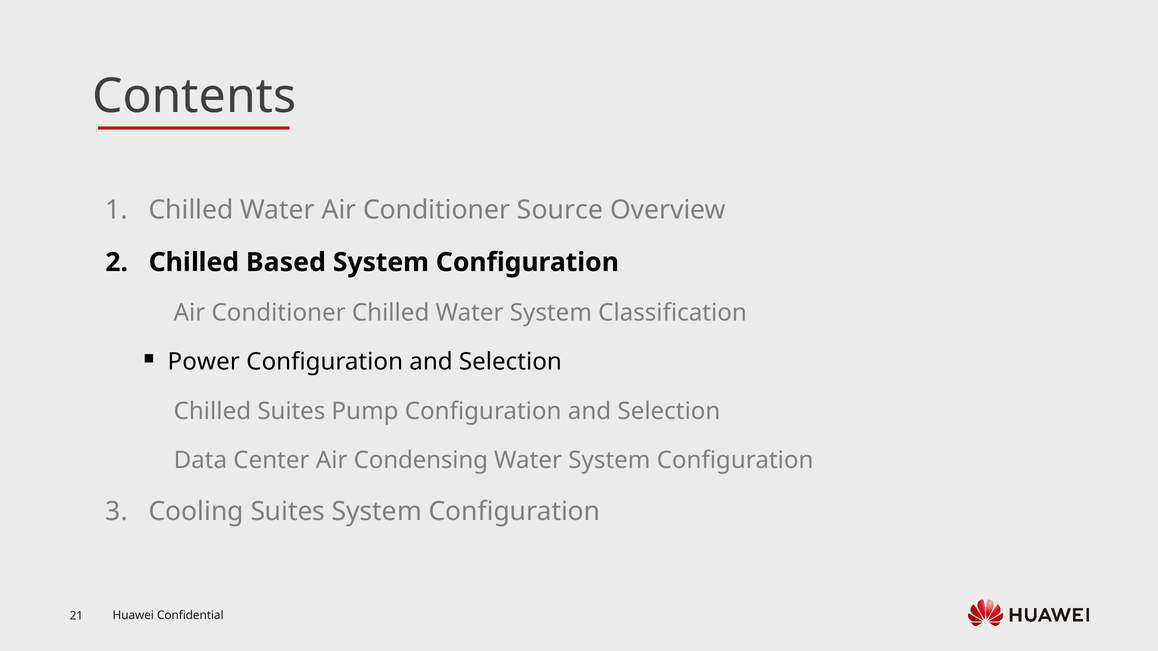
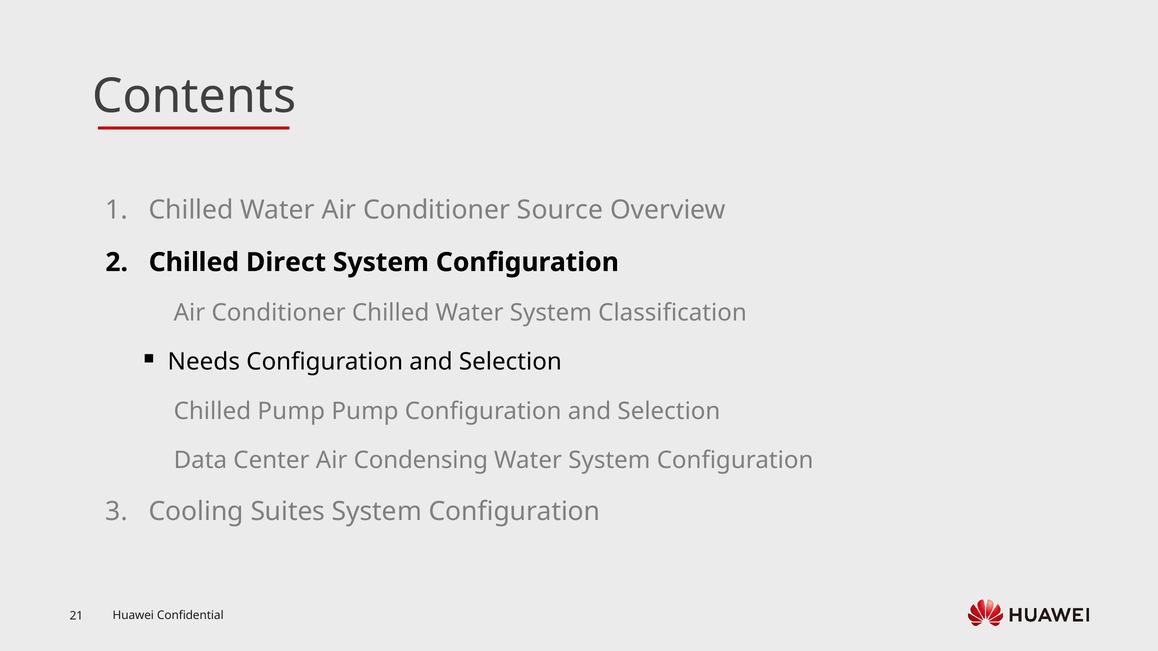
Based: Based -> Direct
Power: Power -> Needs
Chilled Suites: Suites -> Pump
